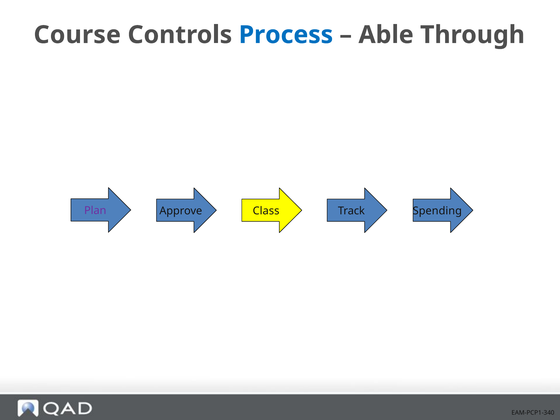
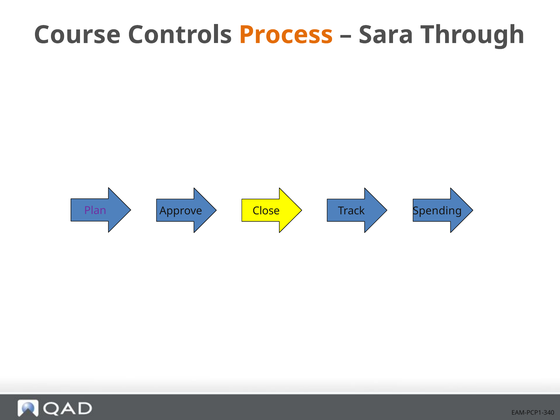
Process colour: blue -> orange
Able: Able -> Sara
Class: Class -> Close
